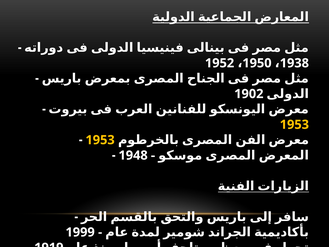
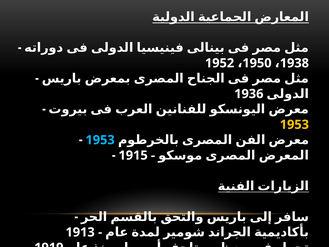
1902: 1902 -> 1936
1953 at (100, 140) colour: yellow -> light blue
1948: 1948 -> 1915
1999: 1999 -> 1913
